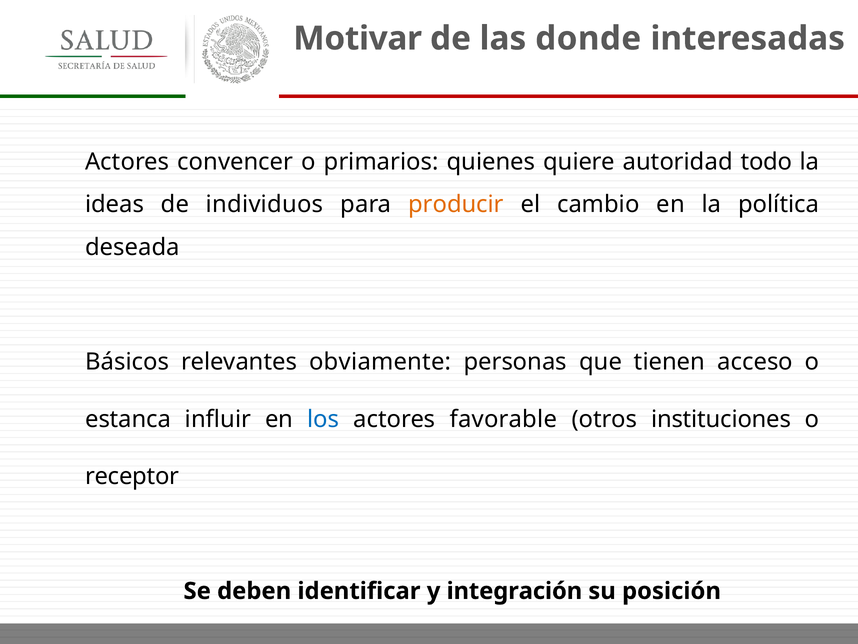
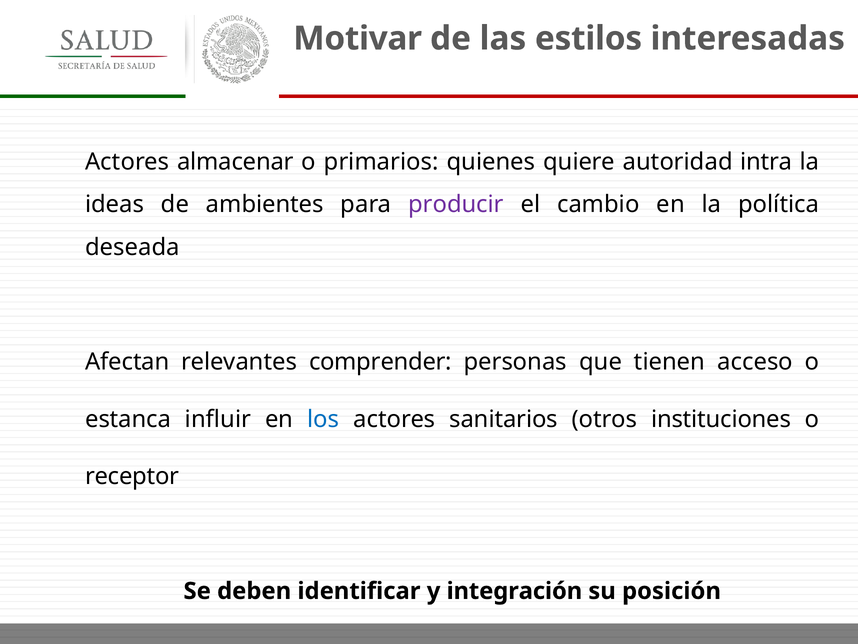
donde: donde -> estilos
convencer: convencer -> almacenar
todo: todo -> intra
individuos: individuos -> ambientes
producir colour: orange -> purple
Básicos: Básicos -> Afectan
obviamente: obviamente -> comprender
favorable: favorable -> sanitarios
